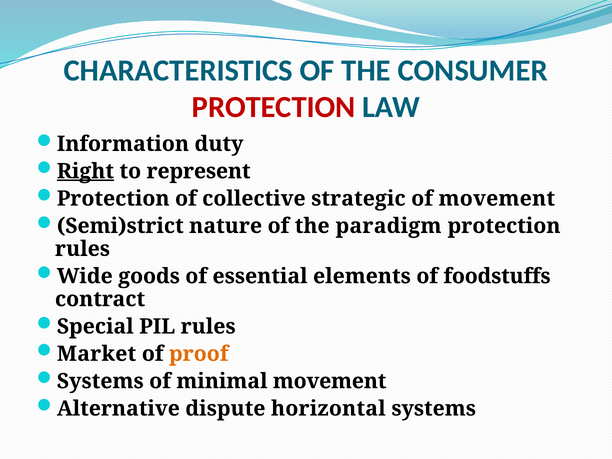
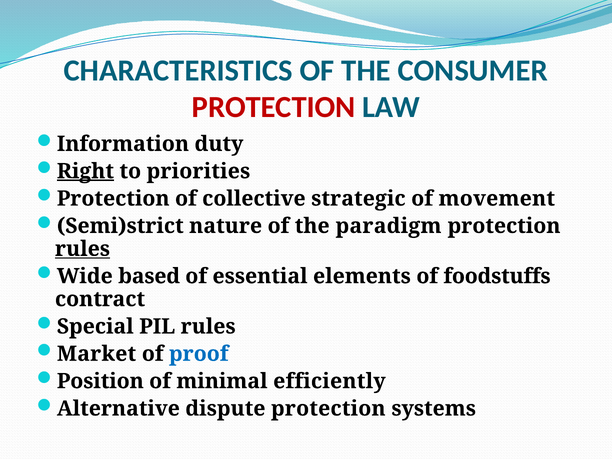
represent: represent -> priorities
rules at (82, 249) underline: none -> present
goods: goods -> based
proof colour: orange -> blue
Systems at (100, 381): Systems -> Position
minimal movement: movement -> efficiently
dispute horizontal: horizontal -> protection
